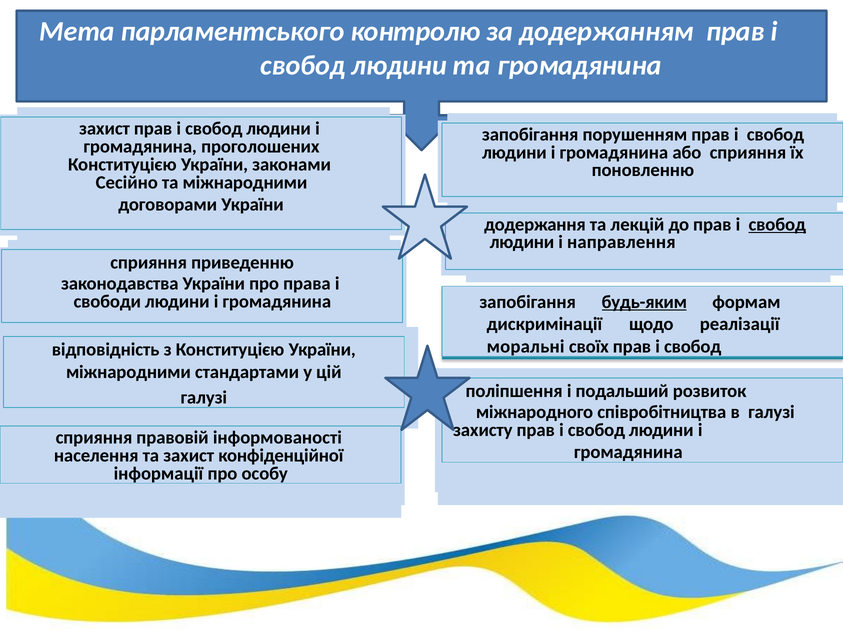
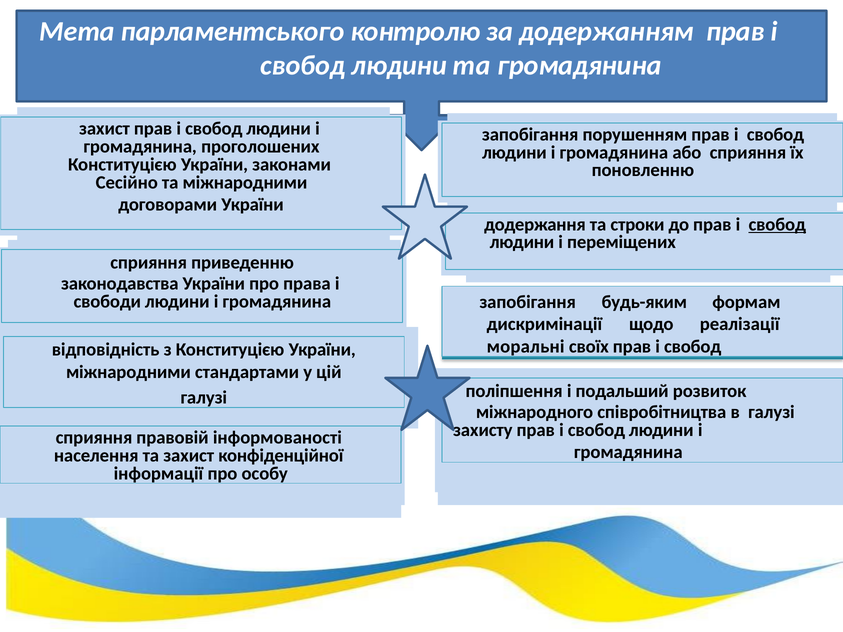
лекцій: лекцій -> строки
направлення: направлення -> переміщених
будь-яким underline: present -> none
